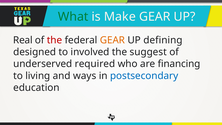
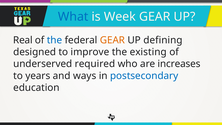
What colour: green -> blue
Make: Make -> Week
the at (55, 40) colour: red -> blue
involved: involved -> improve
suggest: suggest -> existing
financing: financing -> increases
living: living -> years
